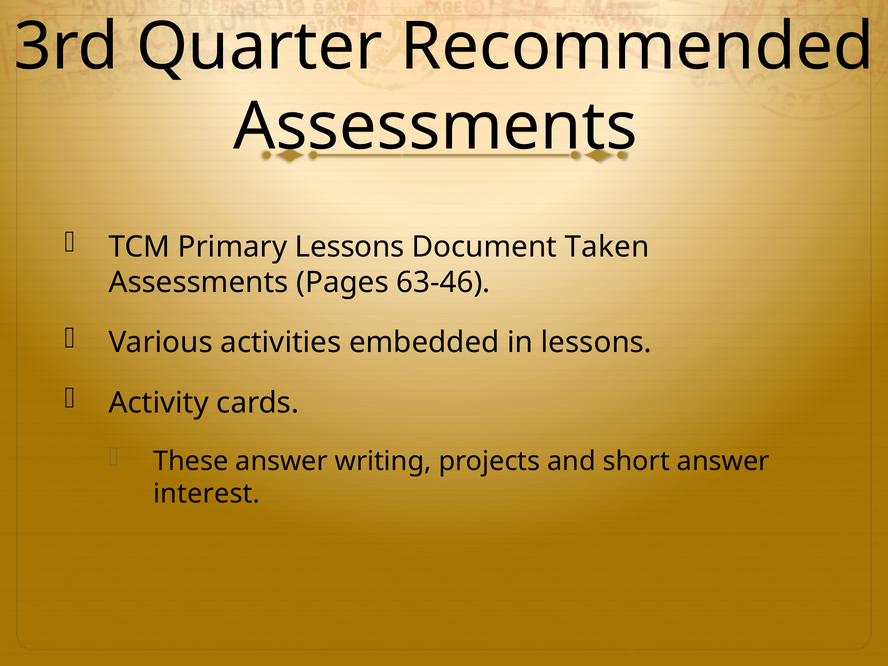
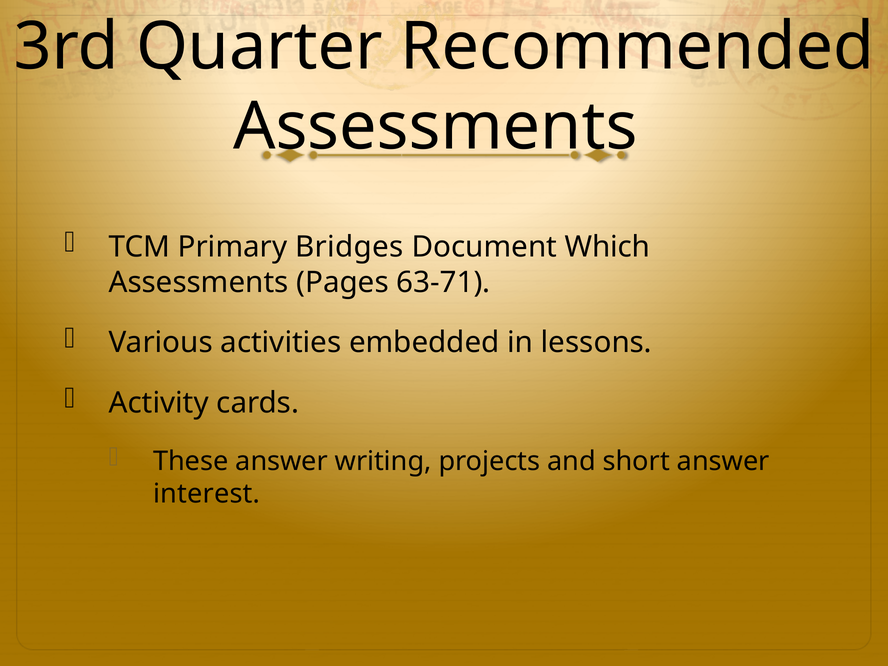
Primary Lessons: Lessons -> Bridges
Taken: Taken -> Which
63-46: 63-46 -> 63-71
